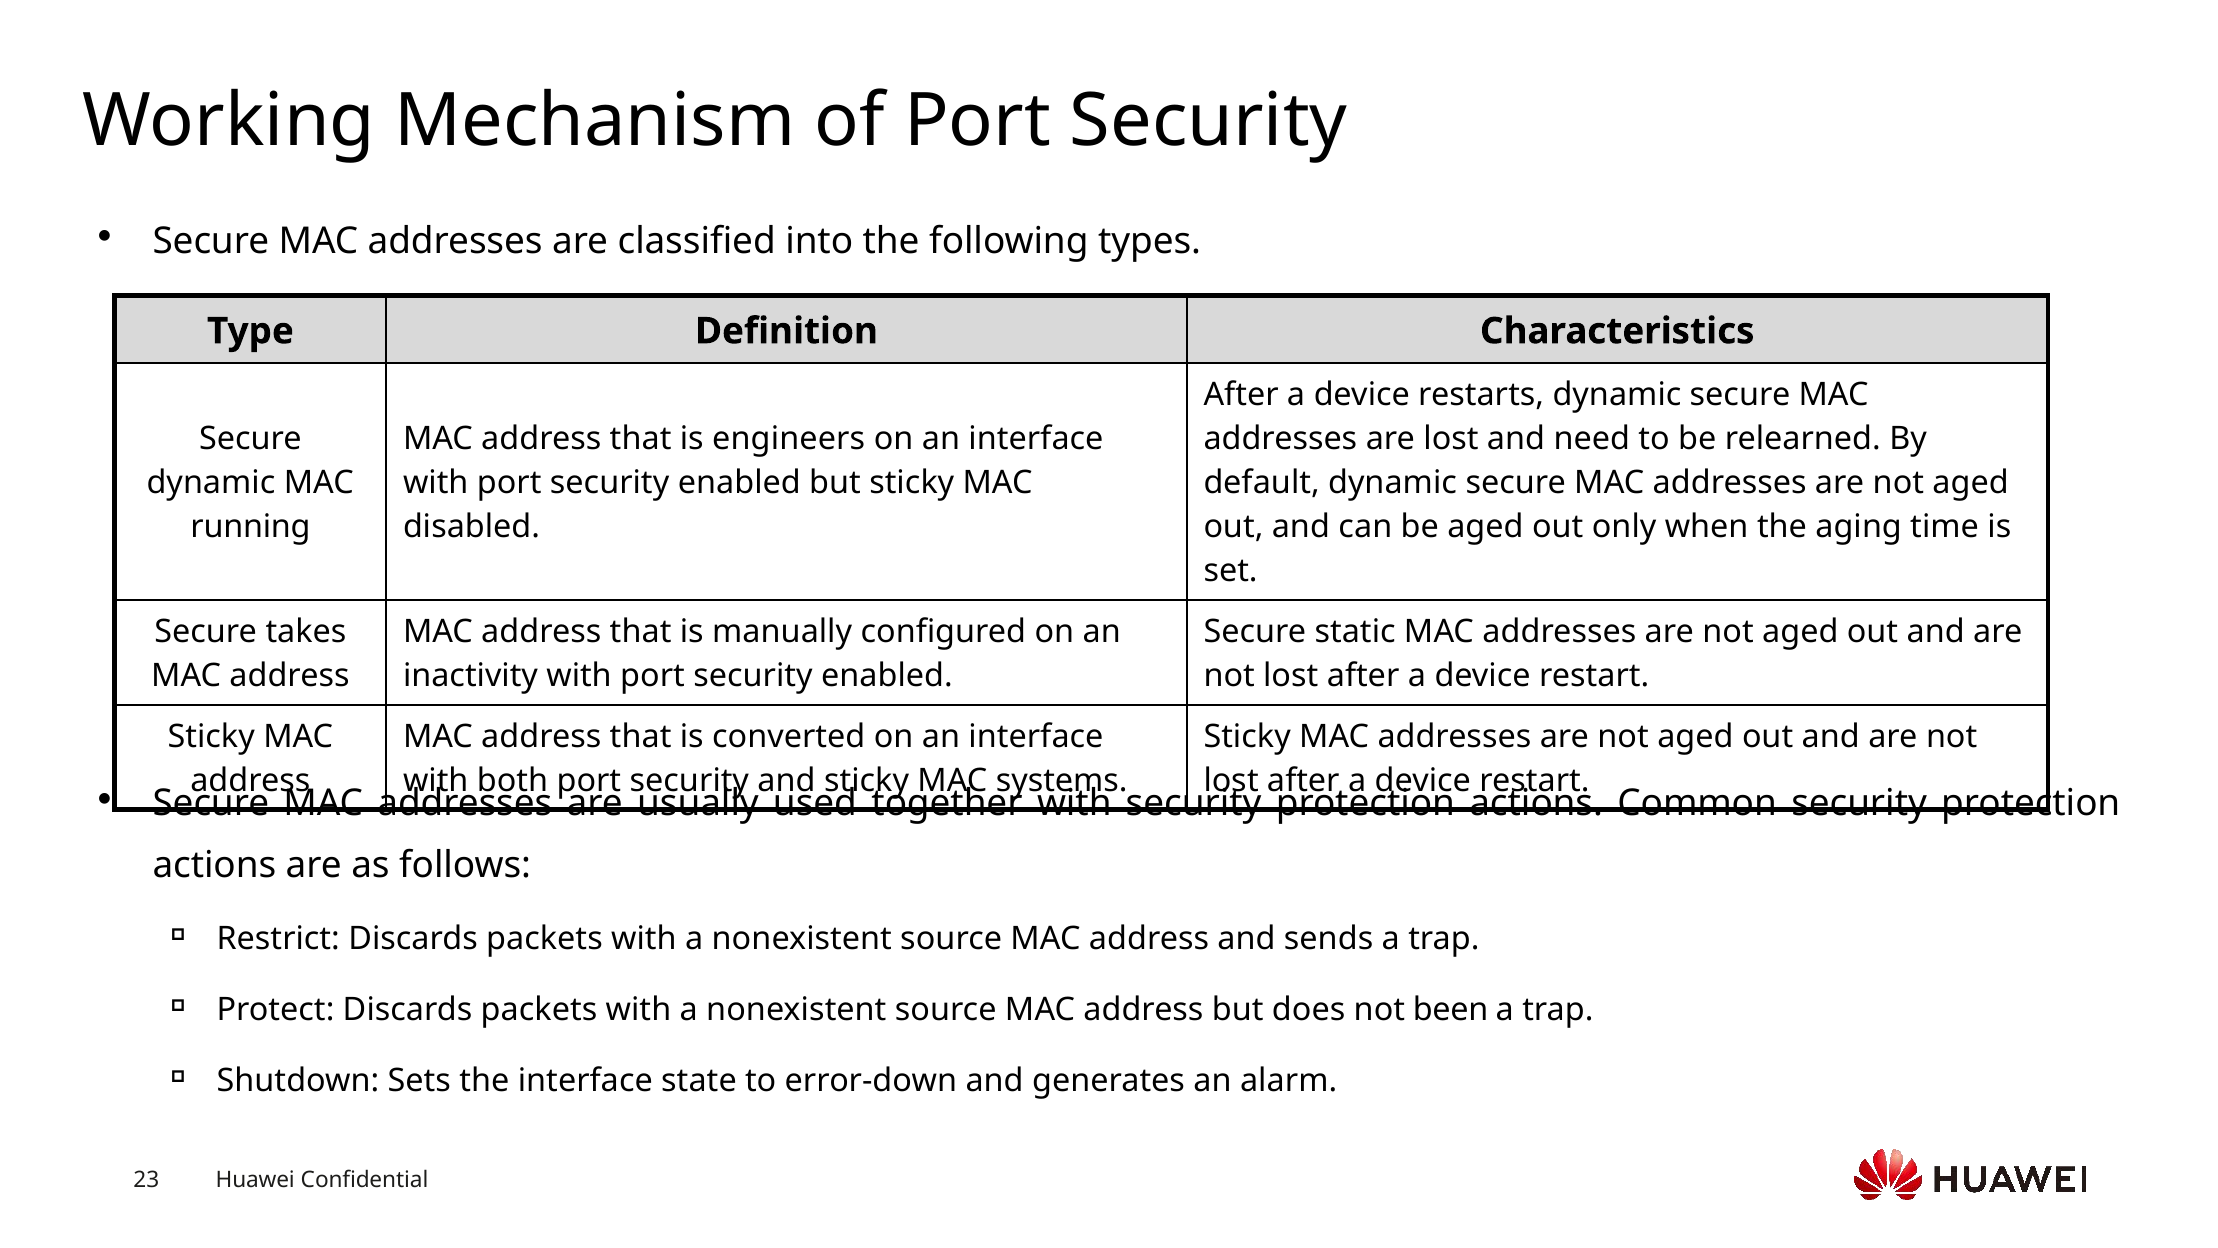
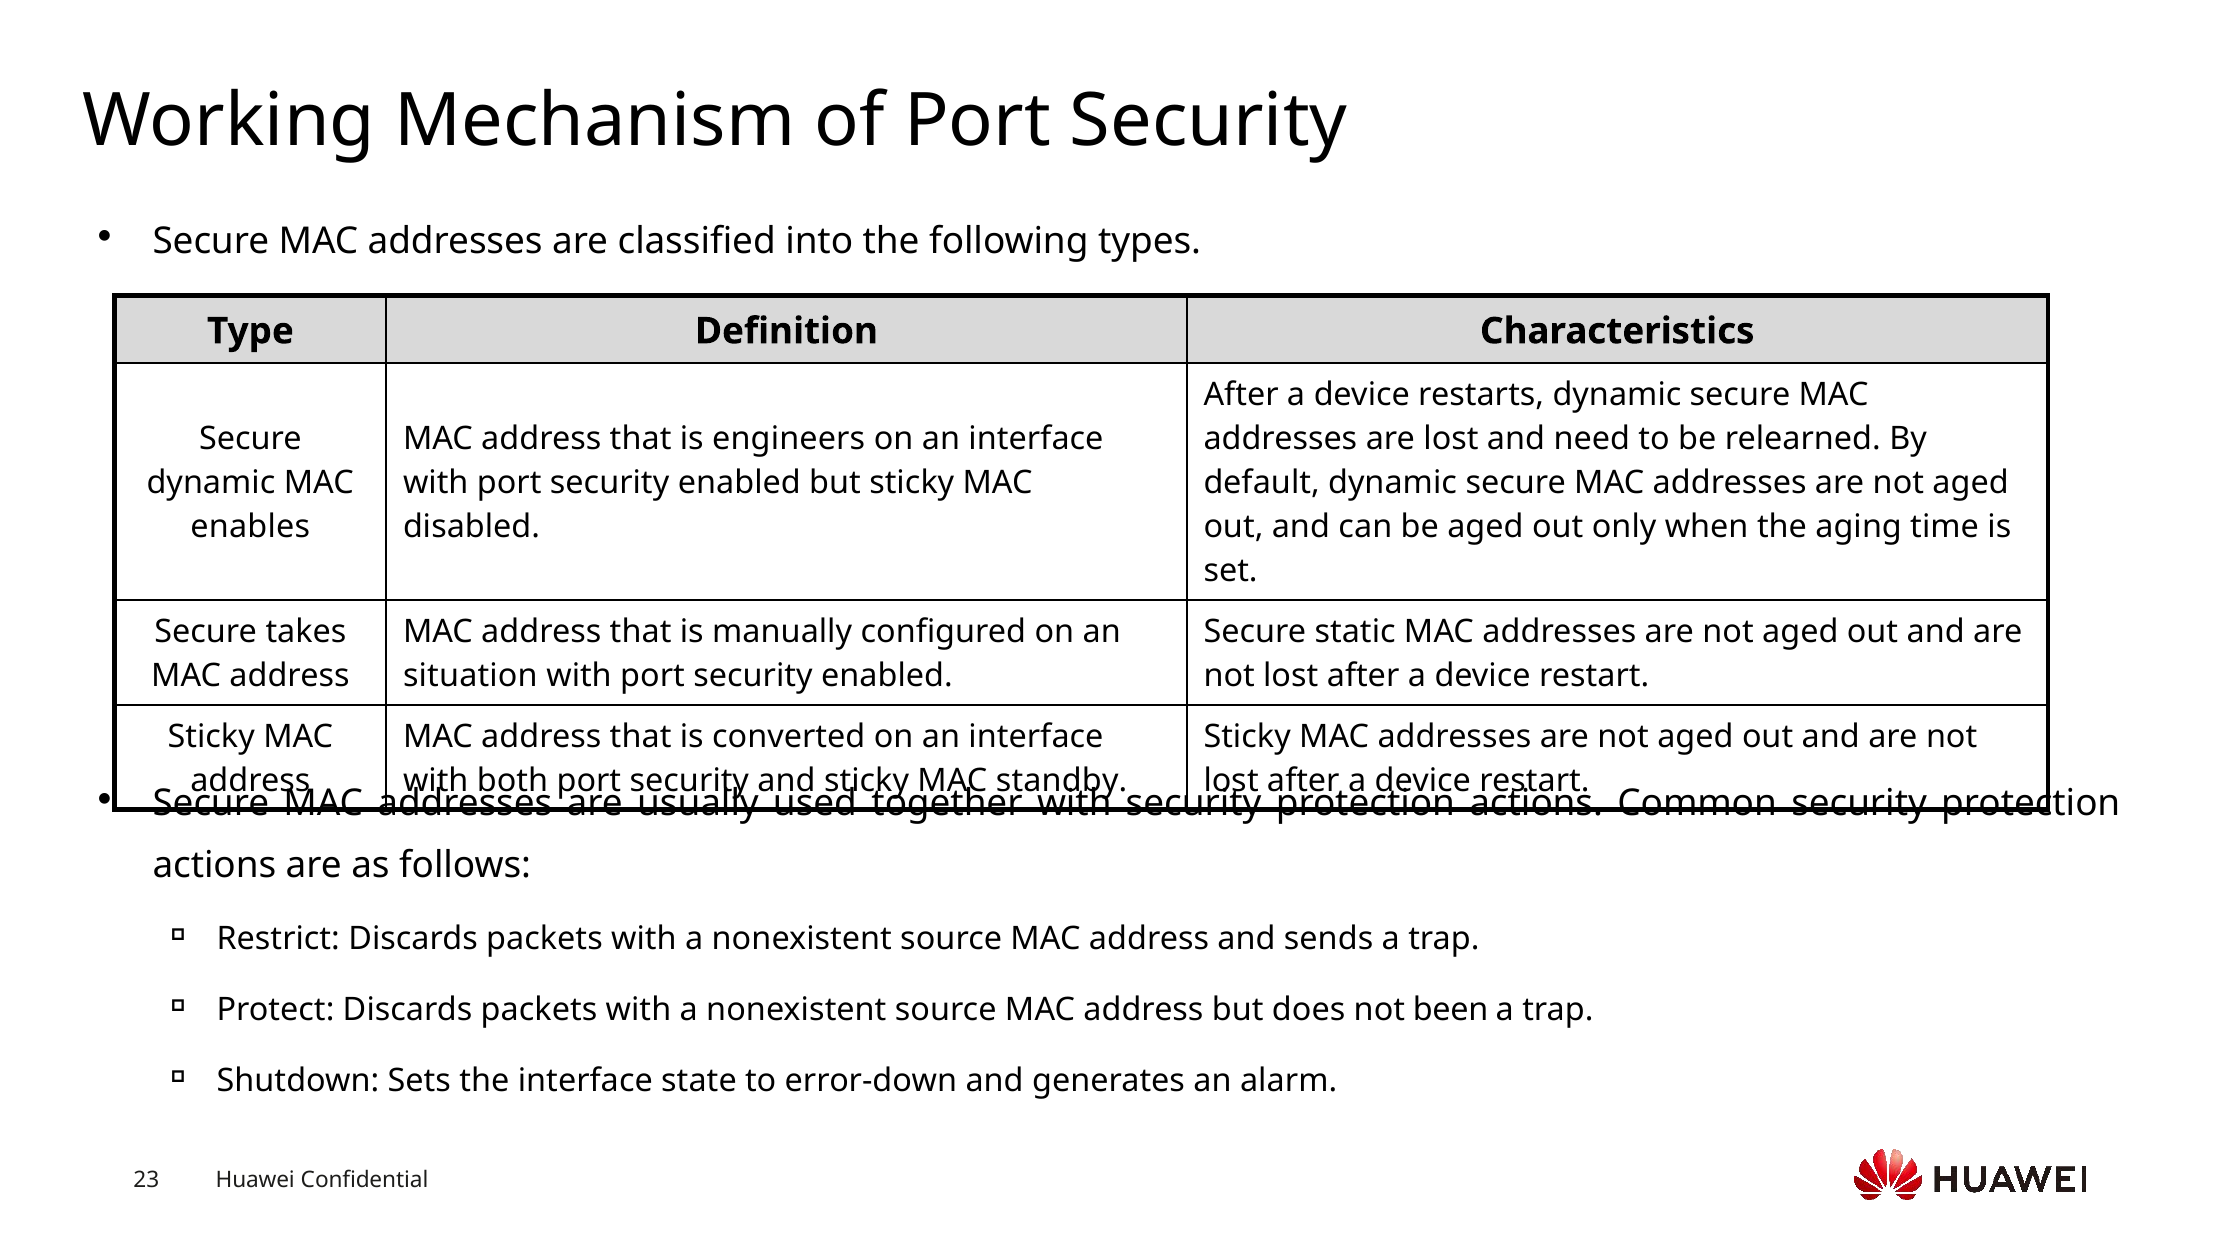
running: running -> enables
inactivity: inactivity -> situation
systems: systems -> standby
